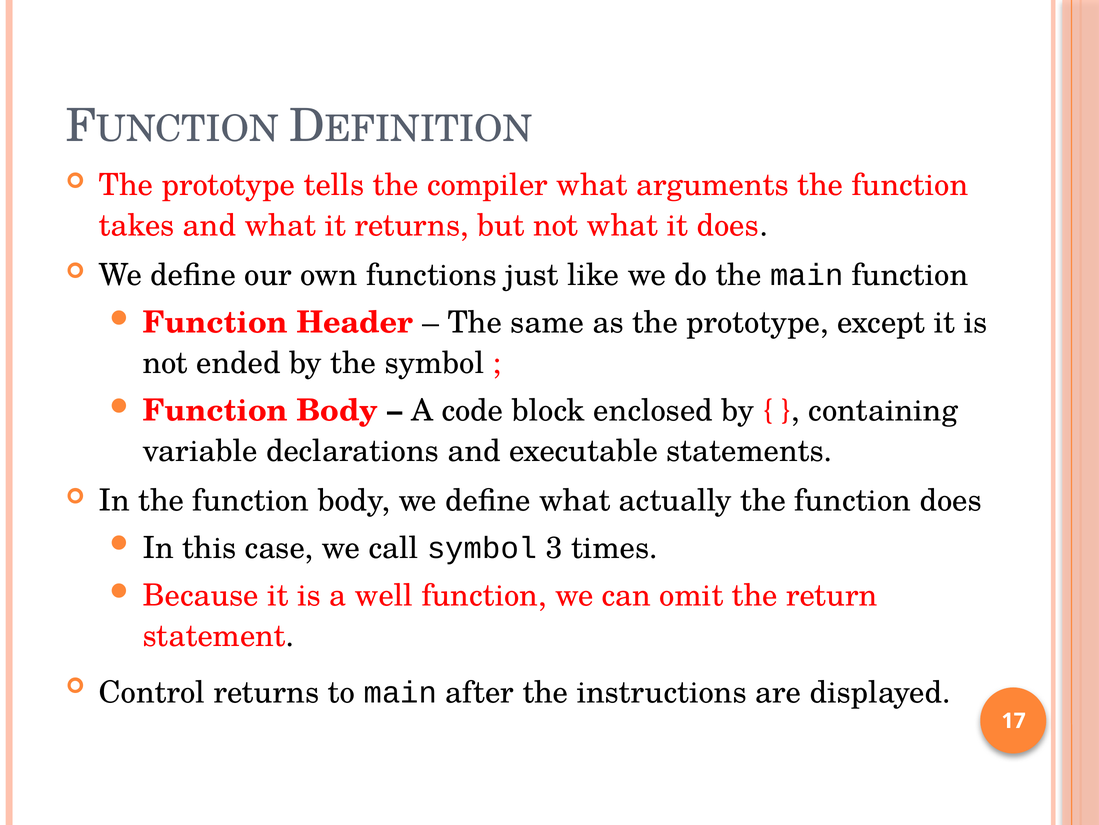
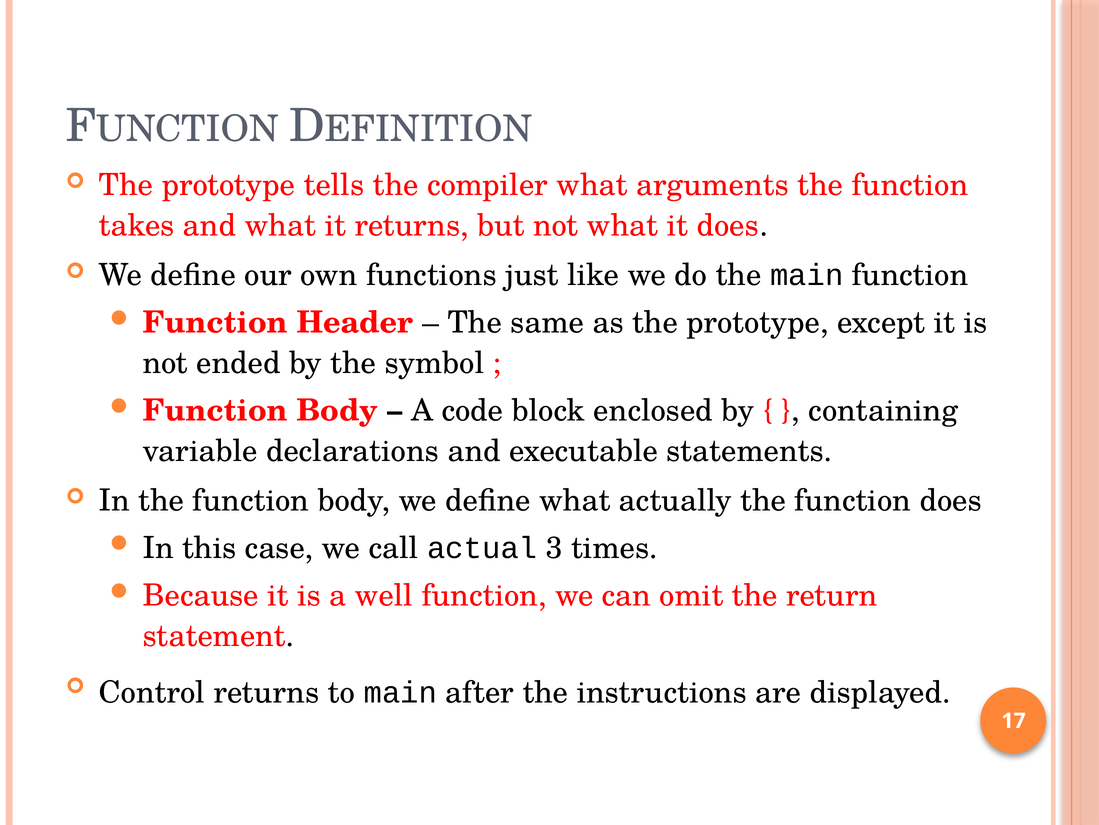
call symbol: symbol -> actual
